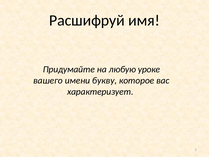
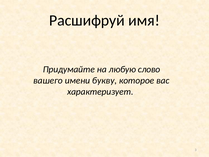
уроке: уроке -> слово
